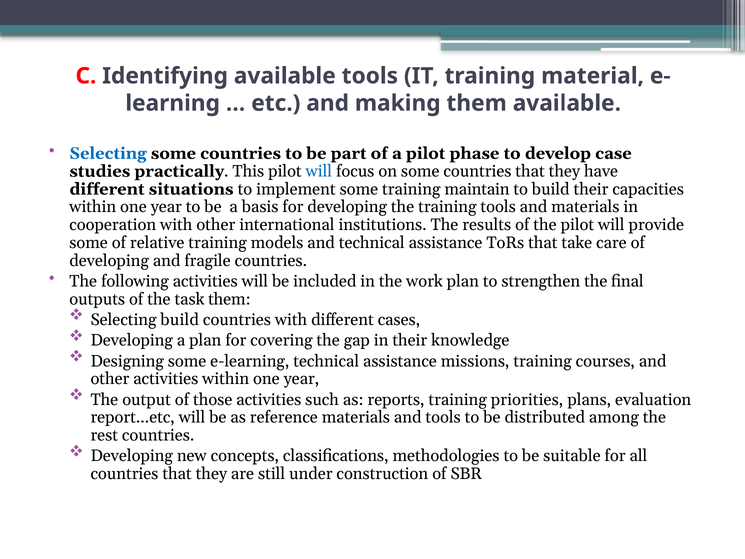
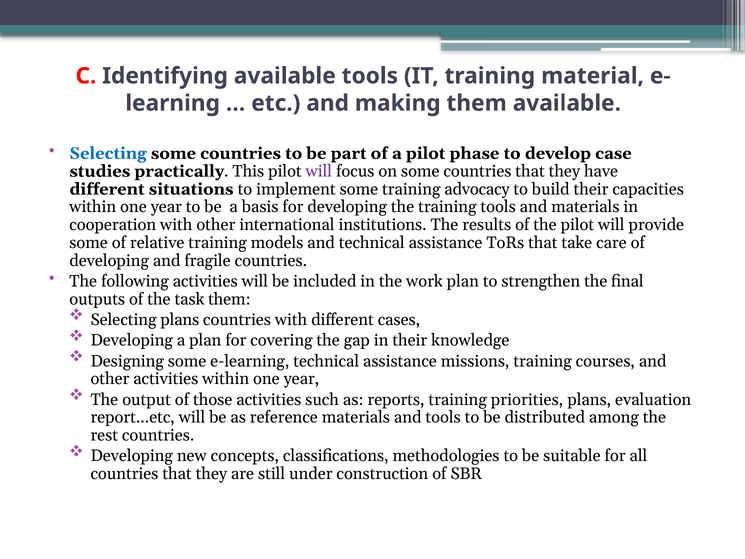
will at (319, 171) colour: blue -> purple
maintain: maintain -> advocacy
Selecting build: build -> plans
